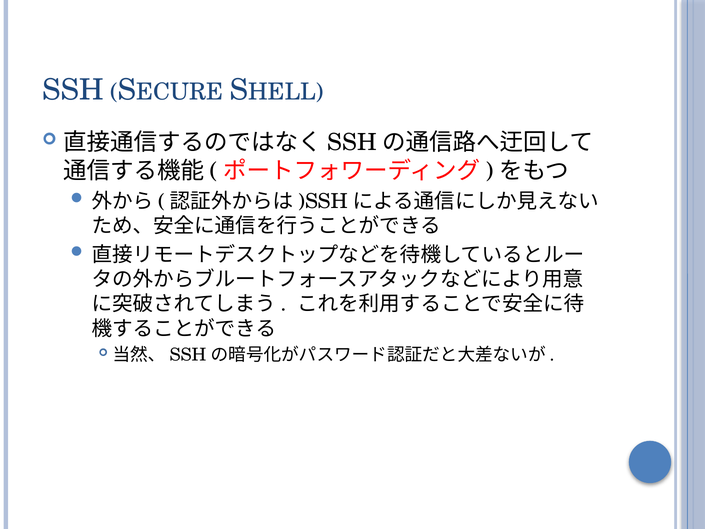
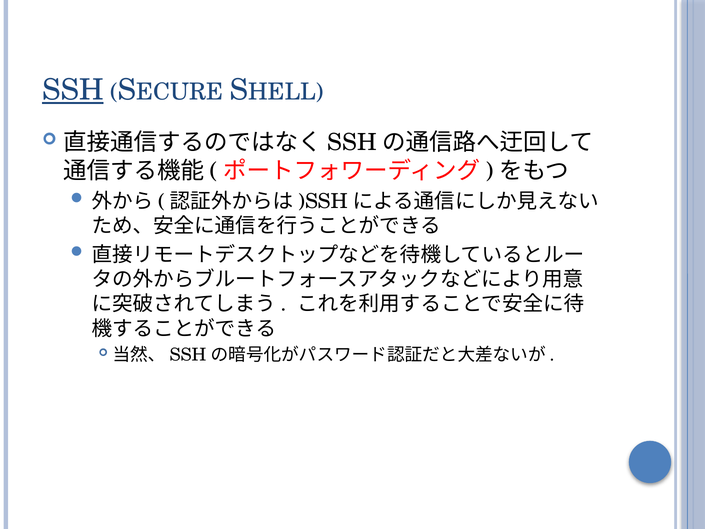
SSH underline: none -> present
